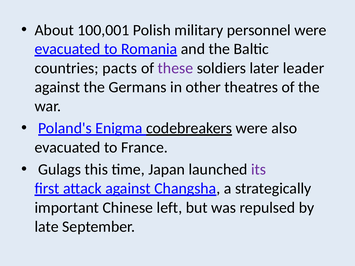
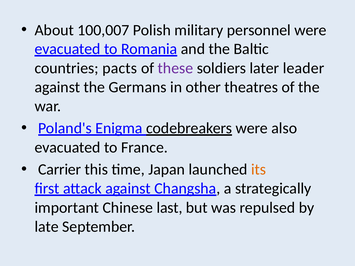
100,001: 100,001 -> 100,007
Gulags: Gulags -> Carrier
its colour: purple -> orange
left: left -> last
